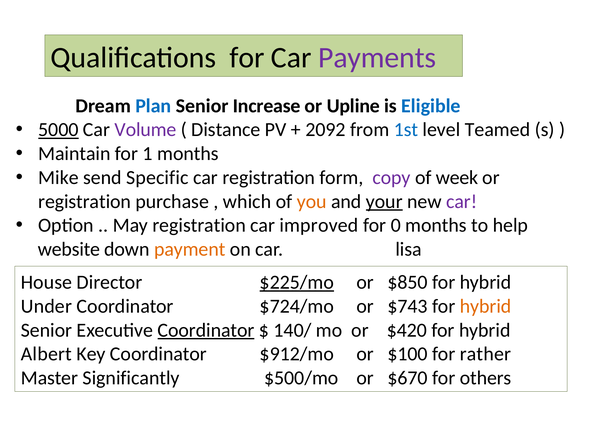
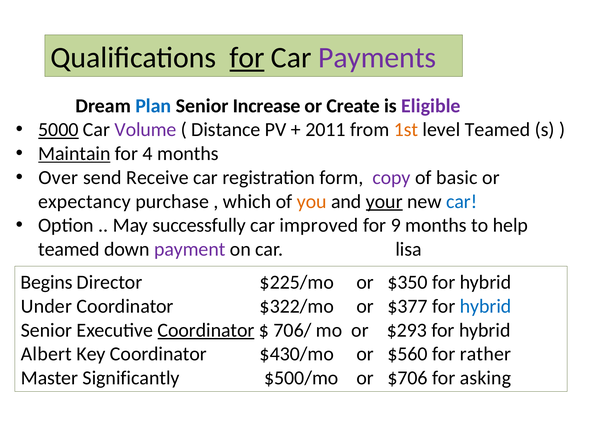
for at (247, 58) underline: none -> present
Upline: Upline -> Create
Eligible colour: blue -> purple
2092: 2092 -> 2011
1st colour: blue -> orange
Maintain underline: none -> present
1: 1 -> 4
Mike: Mike -> Over
Specific: Specific -> Receive
week: week -> basic
registration at (85, 201): registration -> expectancy
car at (462, 201) colour: purple -> blue
May registration: registration -> successfully
0: 0 -> 9
website at (69, 249): website -> teamed
payment colour: orange -> purple
House: House -> Begins
$225/mo underline: present -> none
$850: $850 -> $350
$724/mo: $724/mo -> $322/mo
$743: $743 -> $377
hybrid at (486, 306) colour: orange -> blue
140/: 140/ -> 706/
$420: $420 -> $293
$912/mo: $912/mo -> $430/mo
$100: $100 -> $560
$670: $670 -> $706
others: others -> asking
